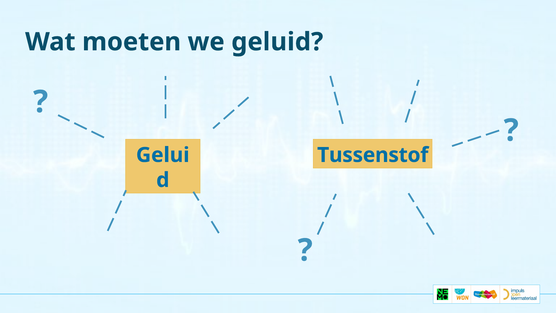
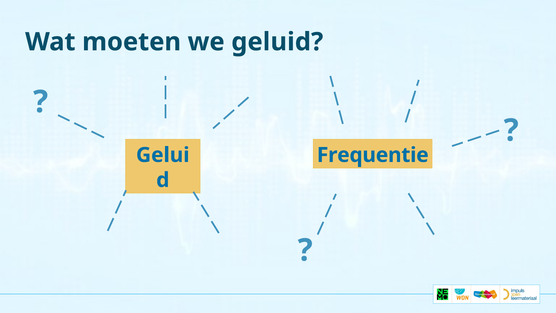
Tussenstof: Tussenstof -> Frequentie
